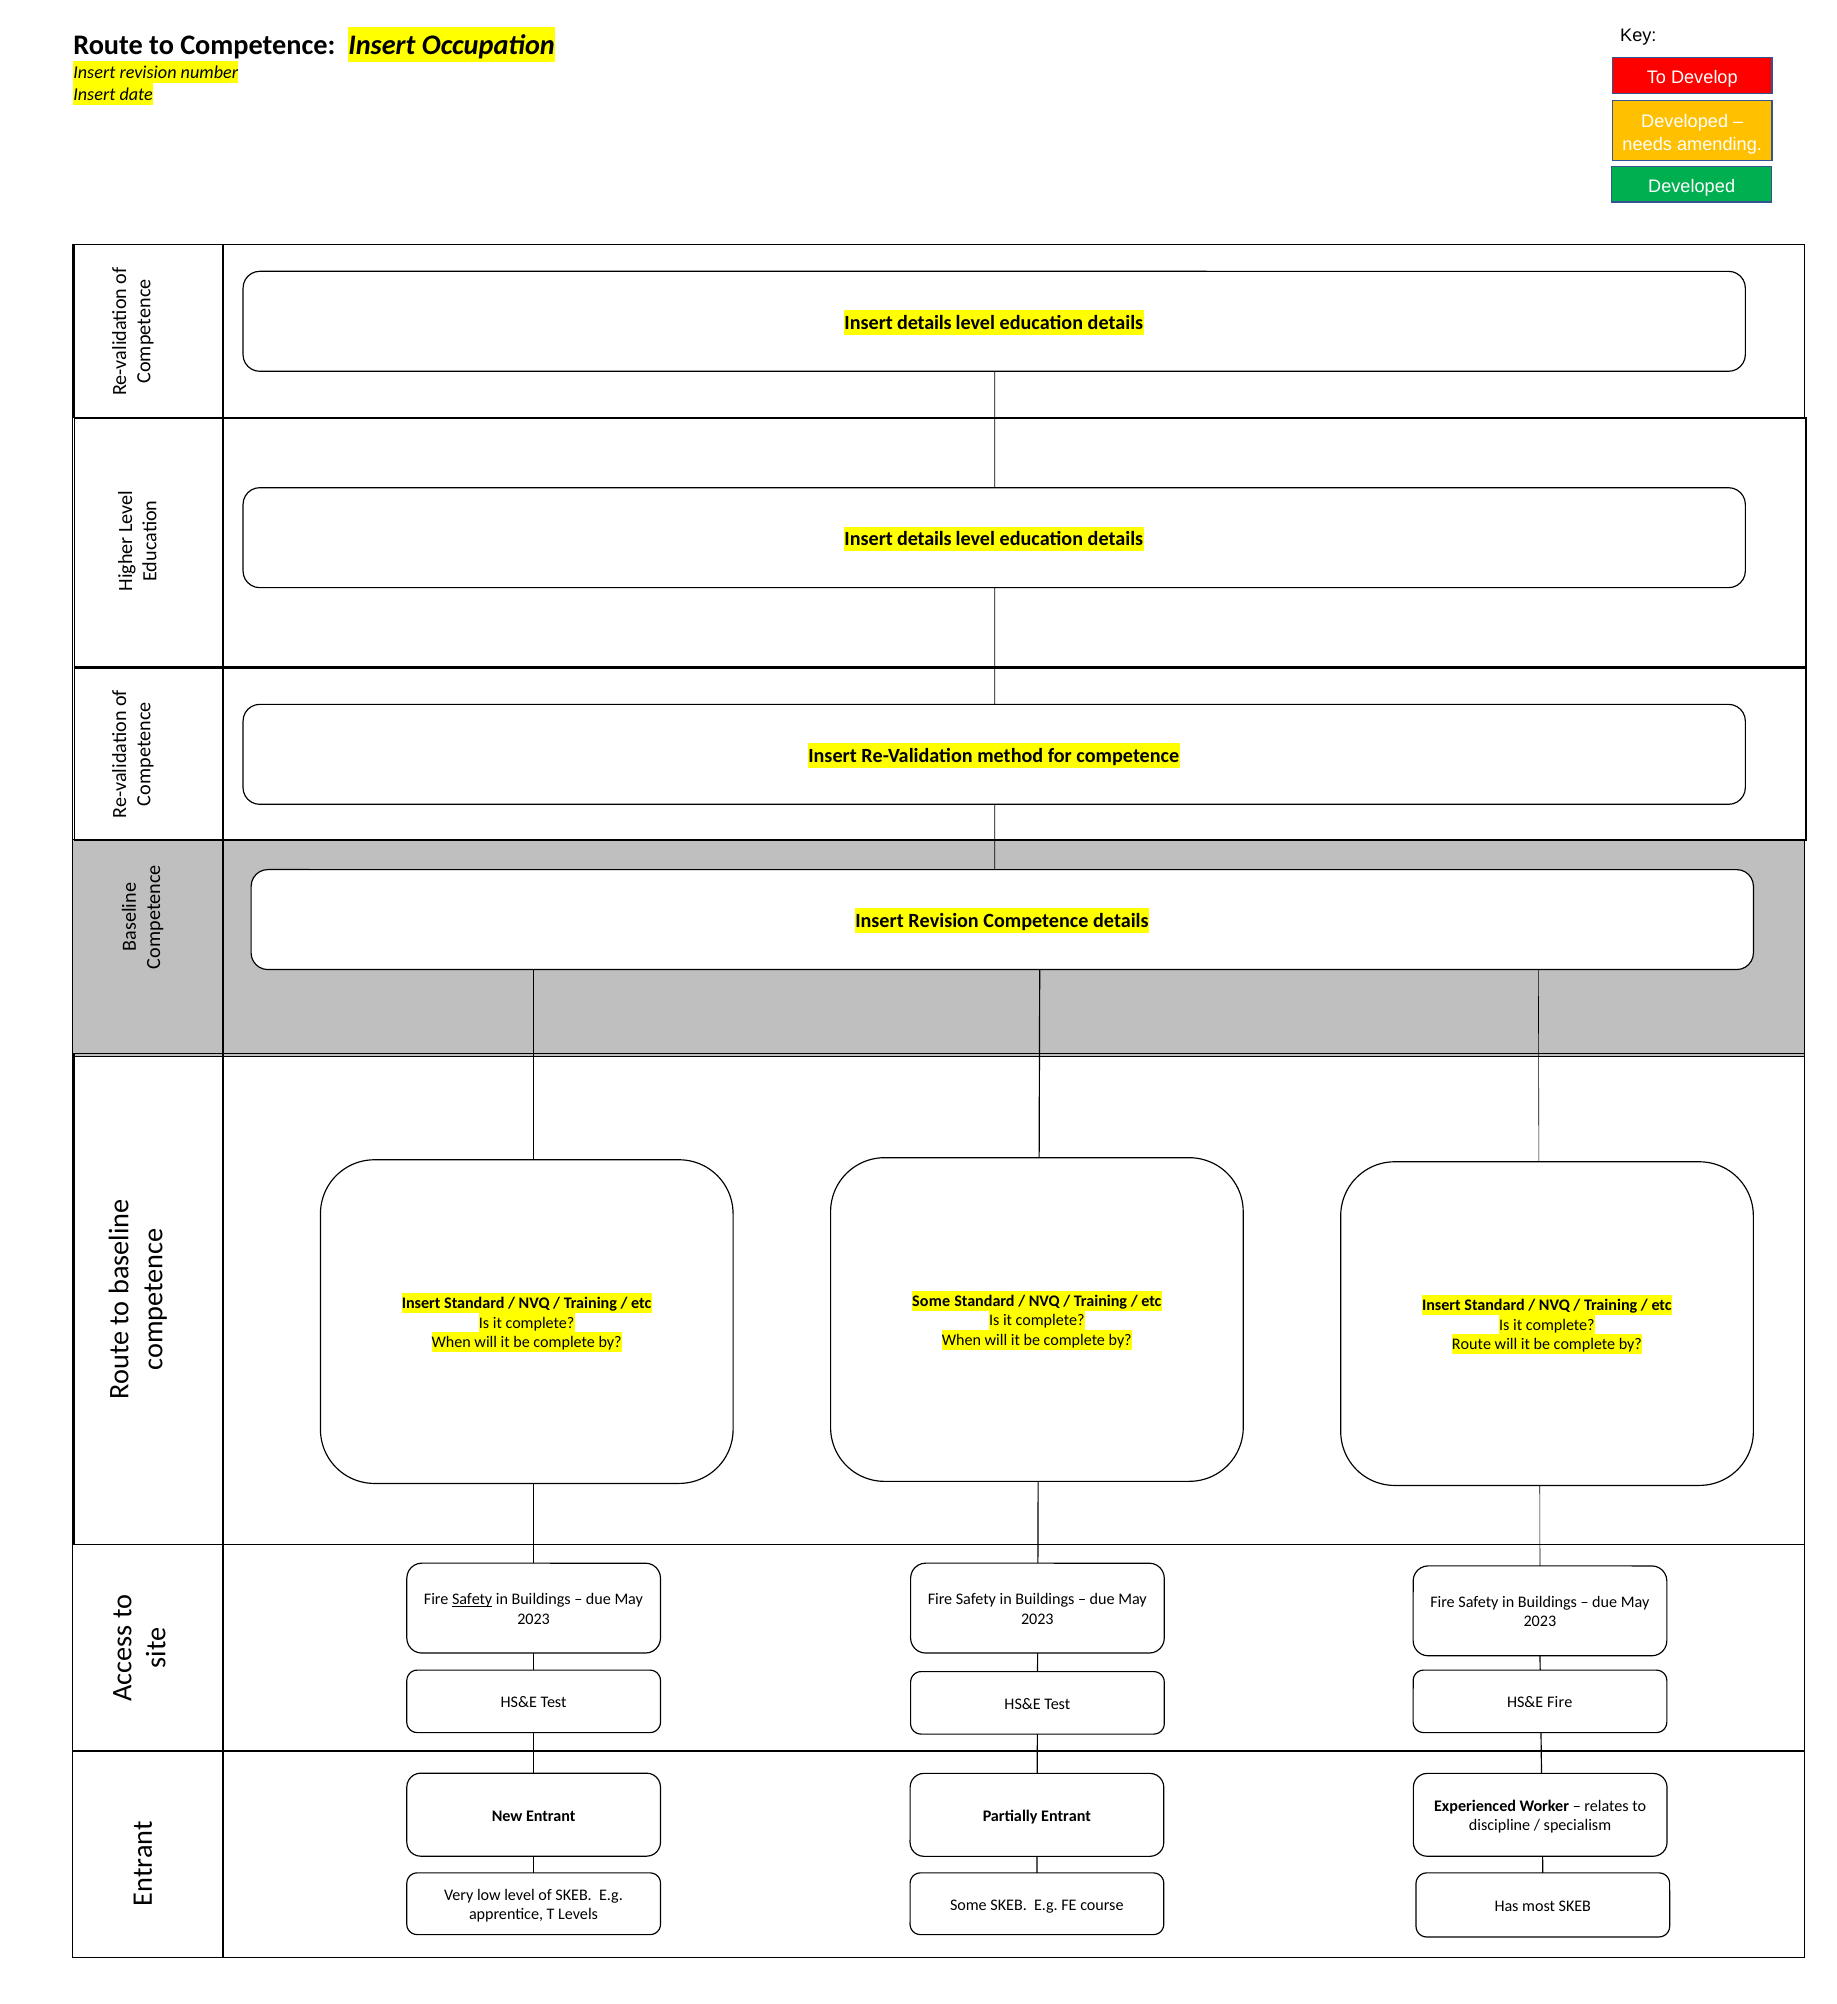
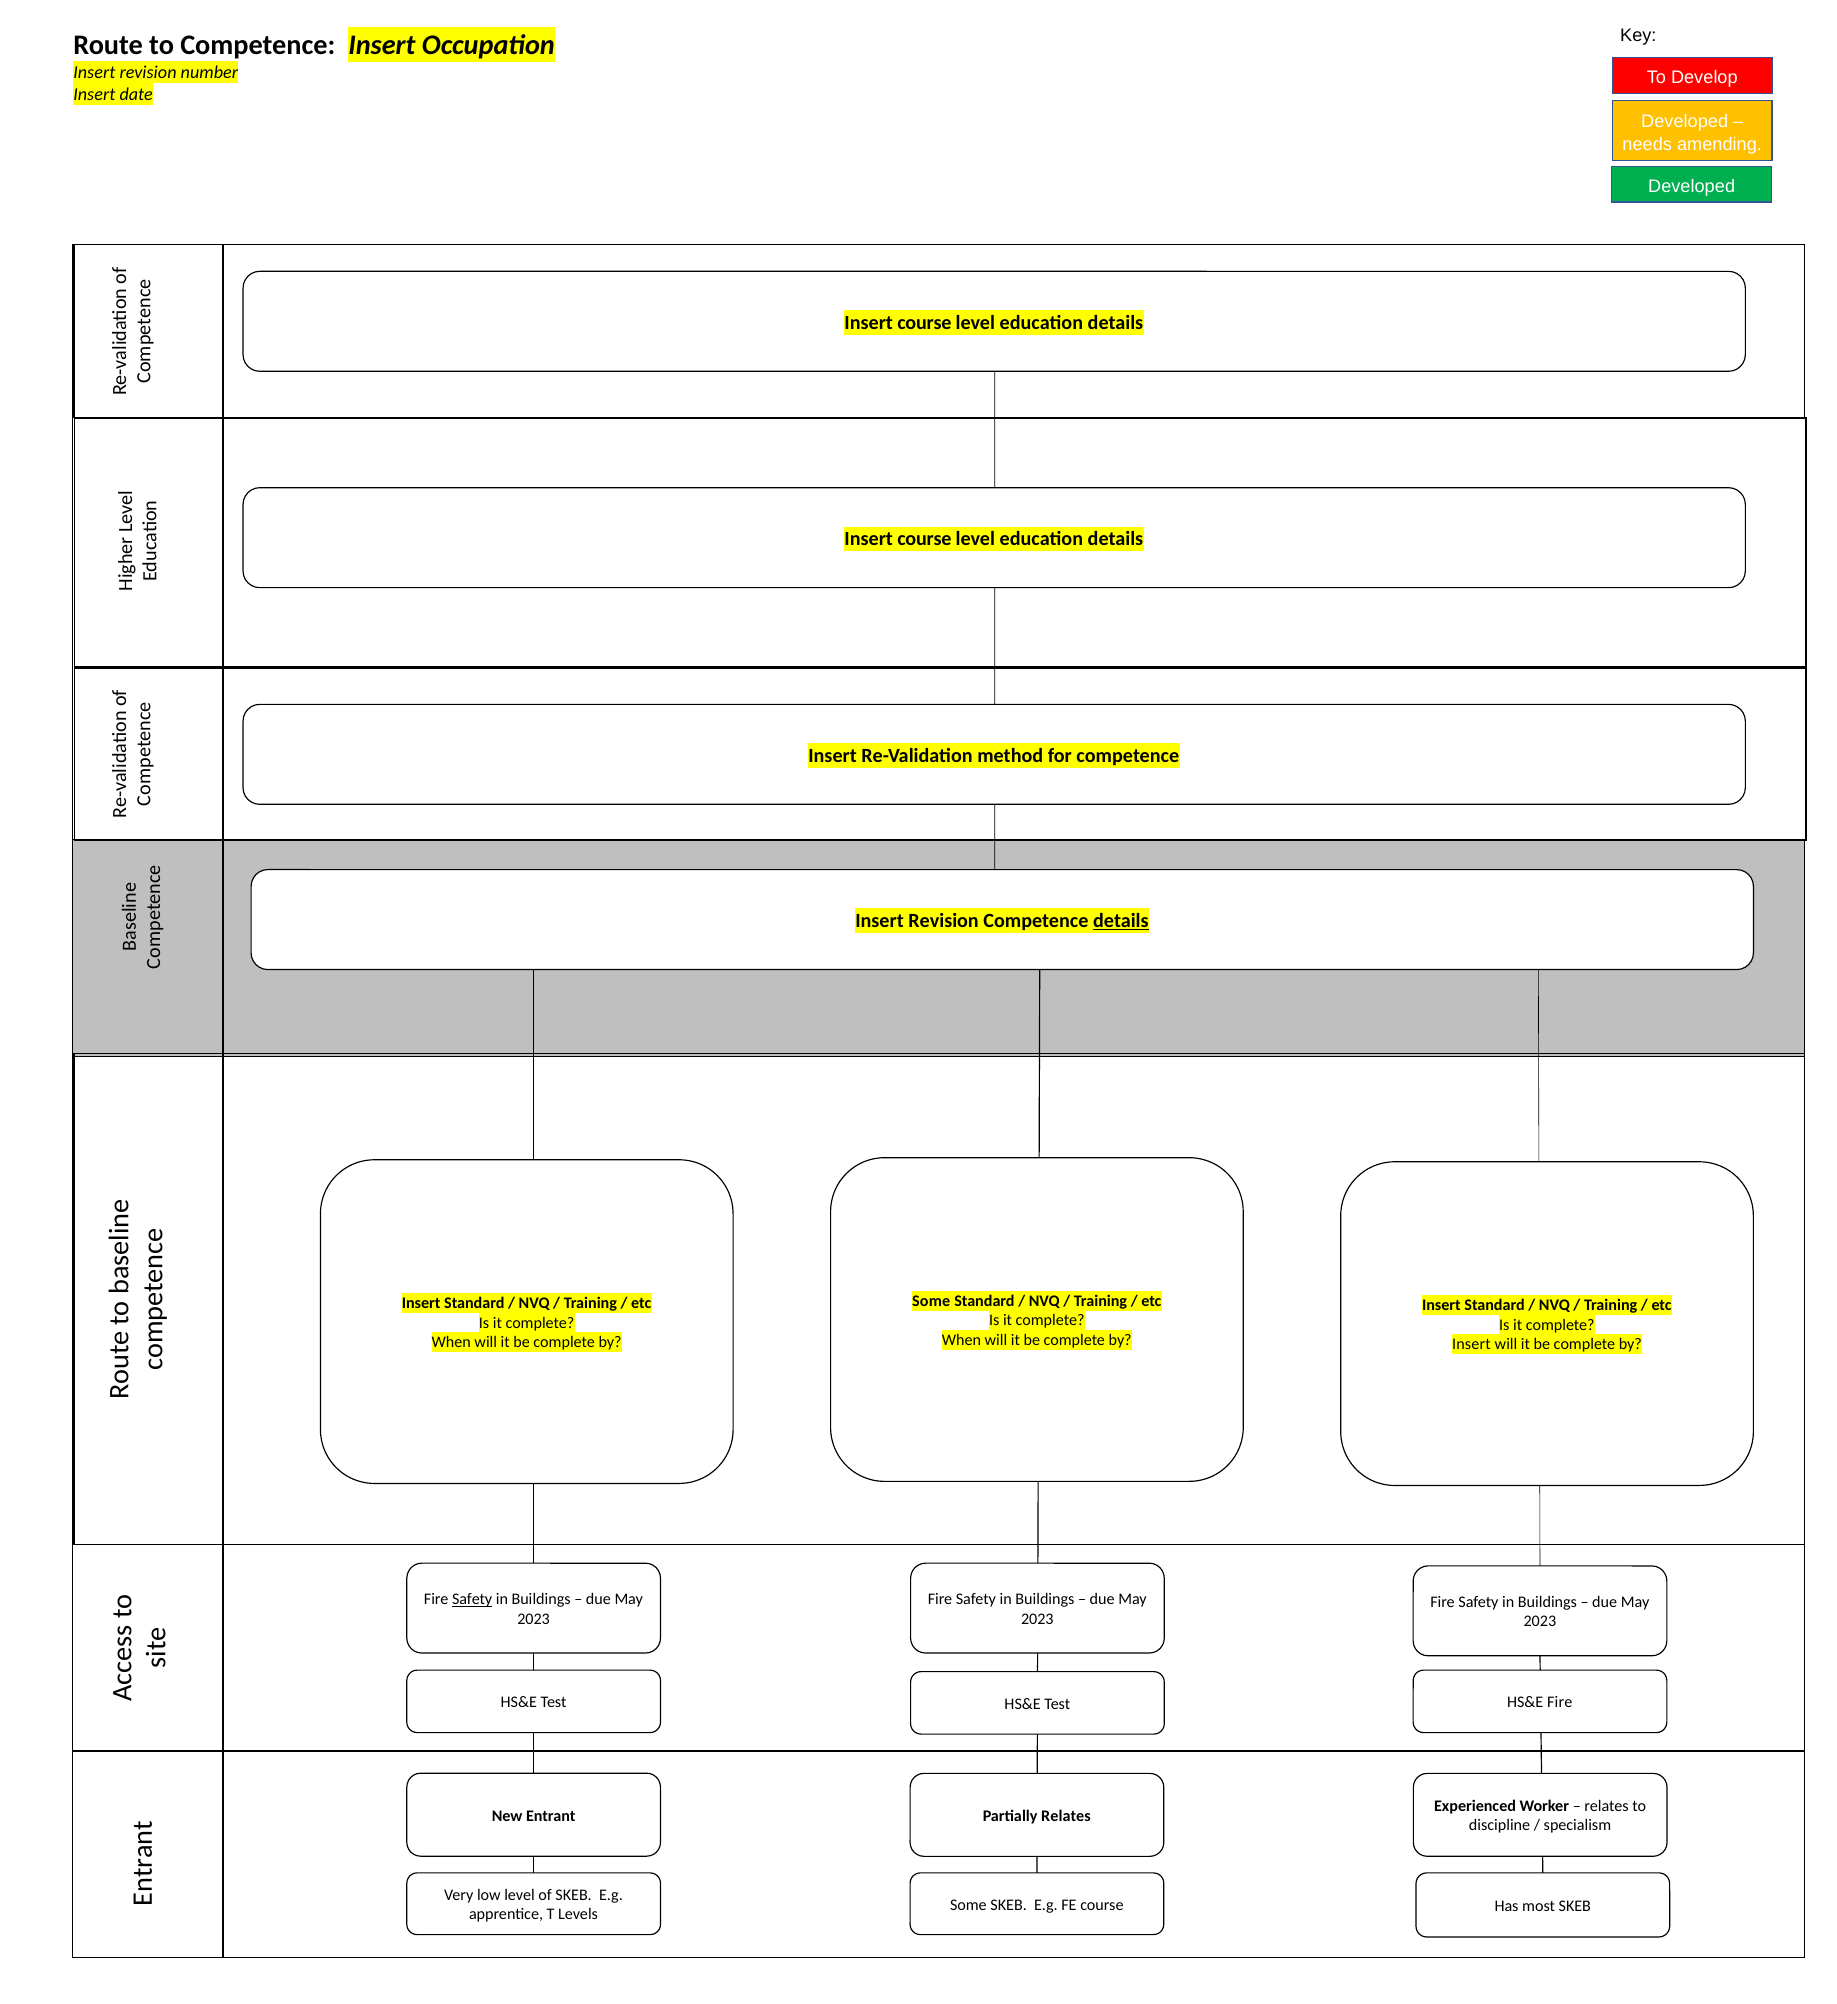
details at (924, 323): details -> course
details at (924, 539): details -> course
details at (1121, 921) underline: none -> present
Route at (1472, 1344): Route -> Insert
Partially Entrant: Entrant -> Relates
